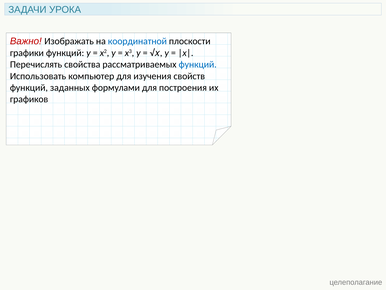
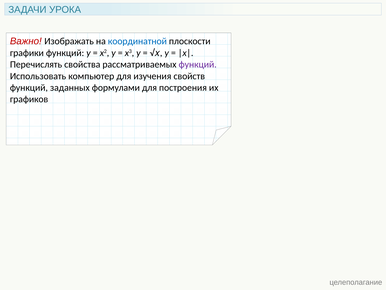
функций at (198, 64) colour: blue -> purple
